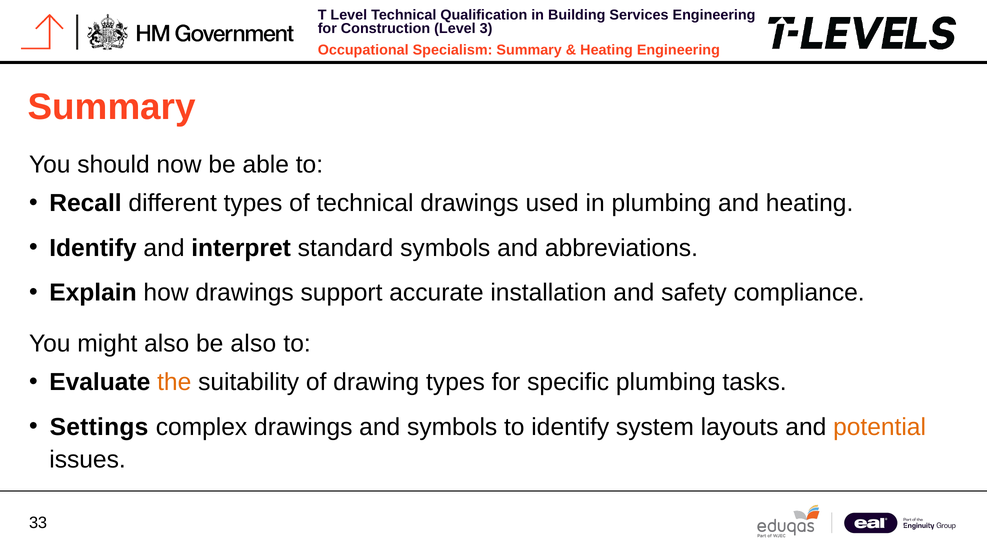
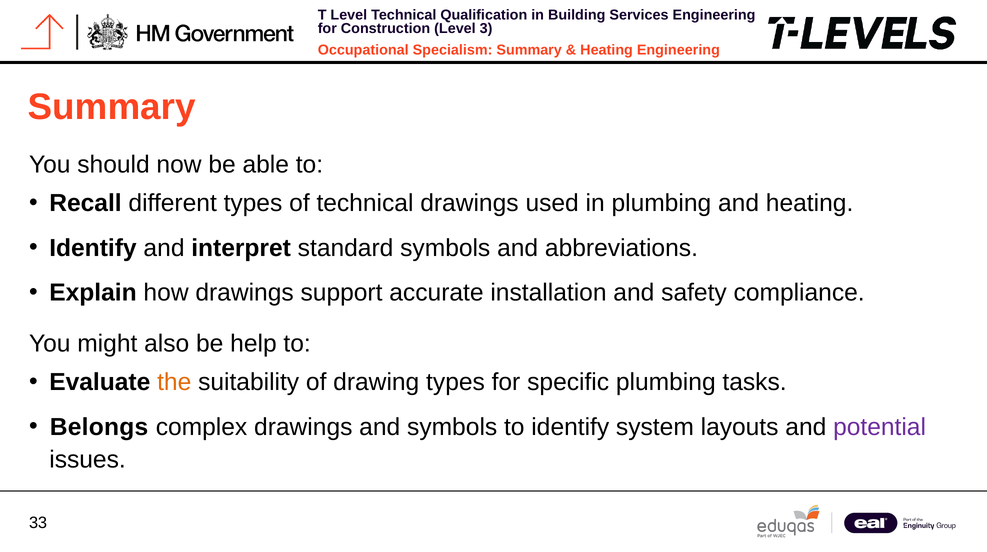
be also: also -> help
Settings: Settings -> Belongs
potential colour: orange -> purple
